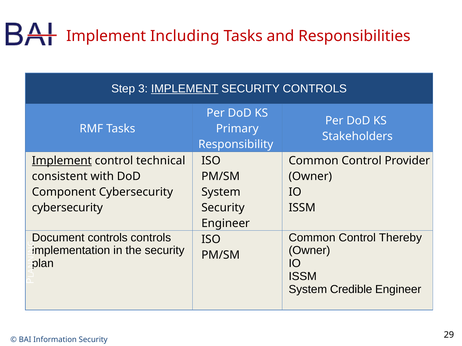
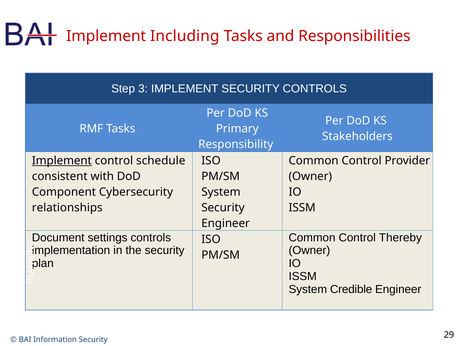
IMPLEMENT at (185, 89) underline: present -> none
technical: technical -> schedule
cybersecurity at (67, 208): cybersecurity -> relationships
Document controls: controls -> settings
